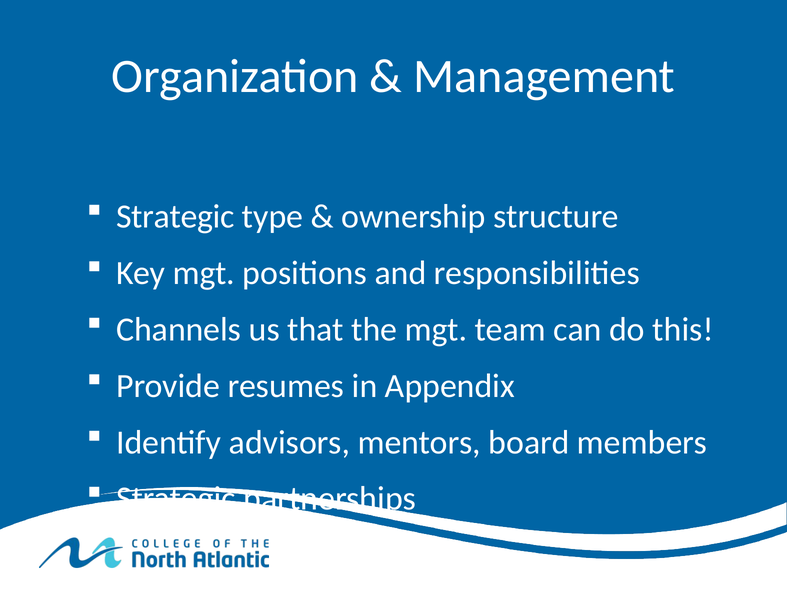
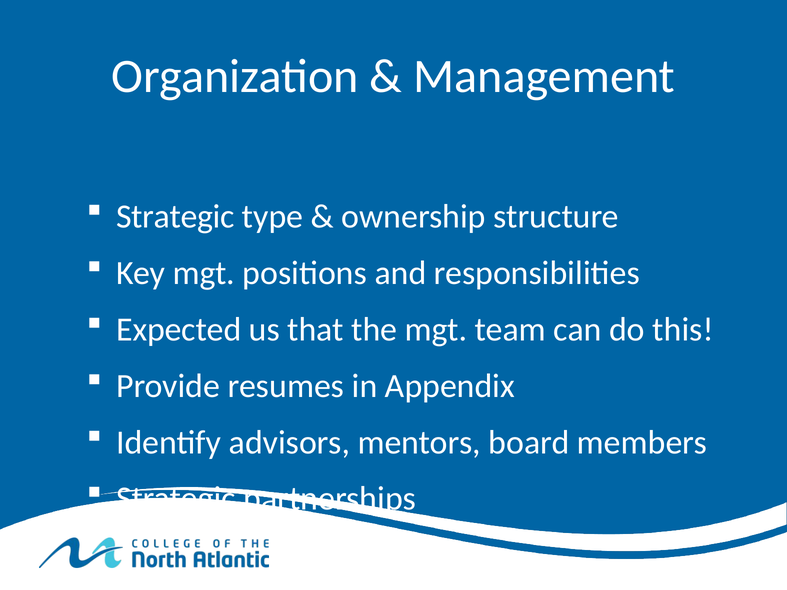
Channels: Channels -> Expected
